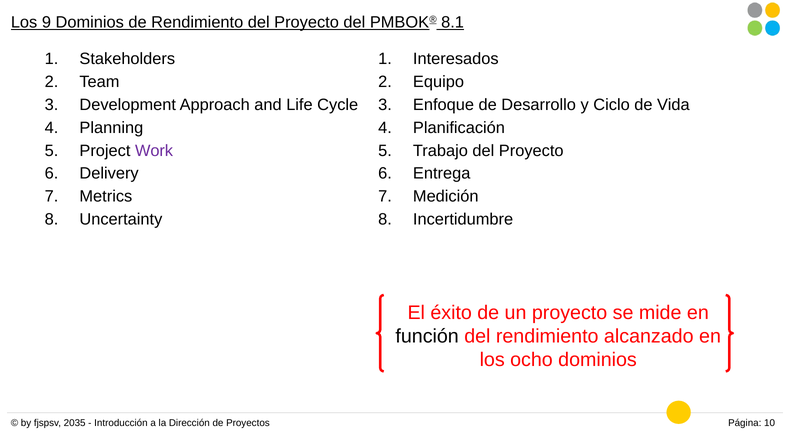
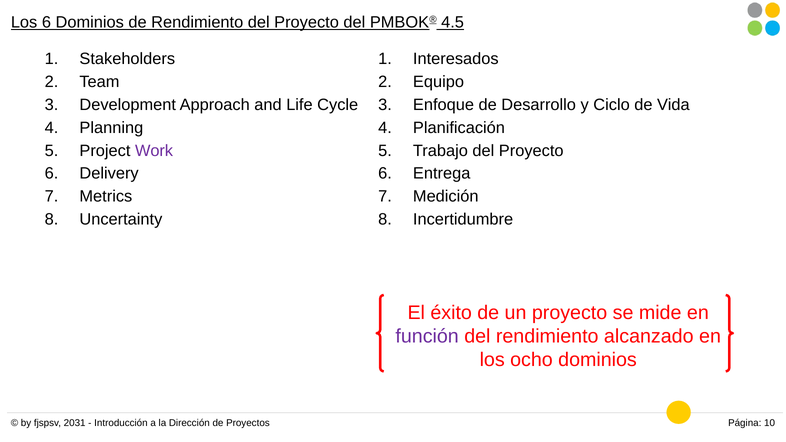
Los 9: 9 -> 6
8.1: 8.1 -> 4.5
función colour: black -> purple
2035: 2035 -> 2031
